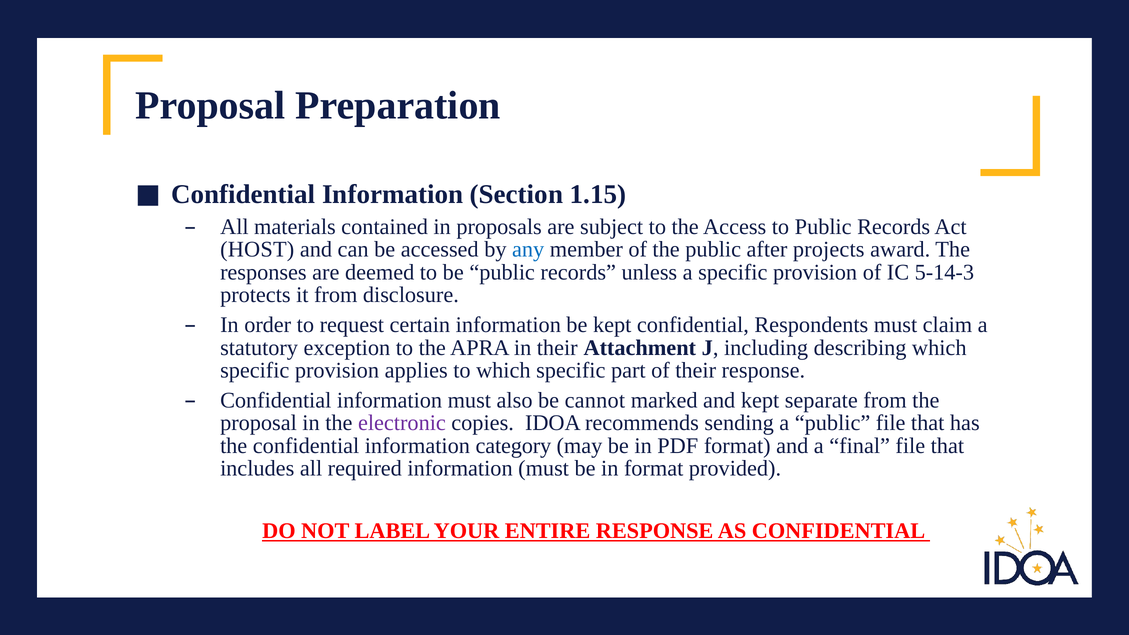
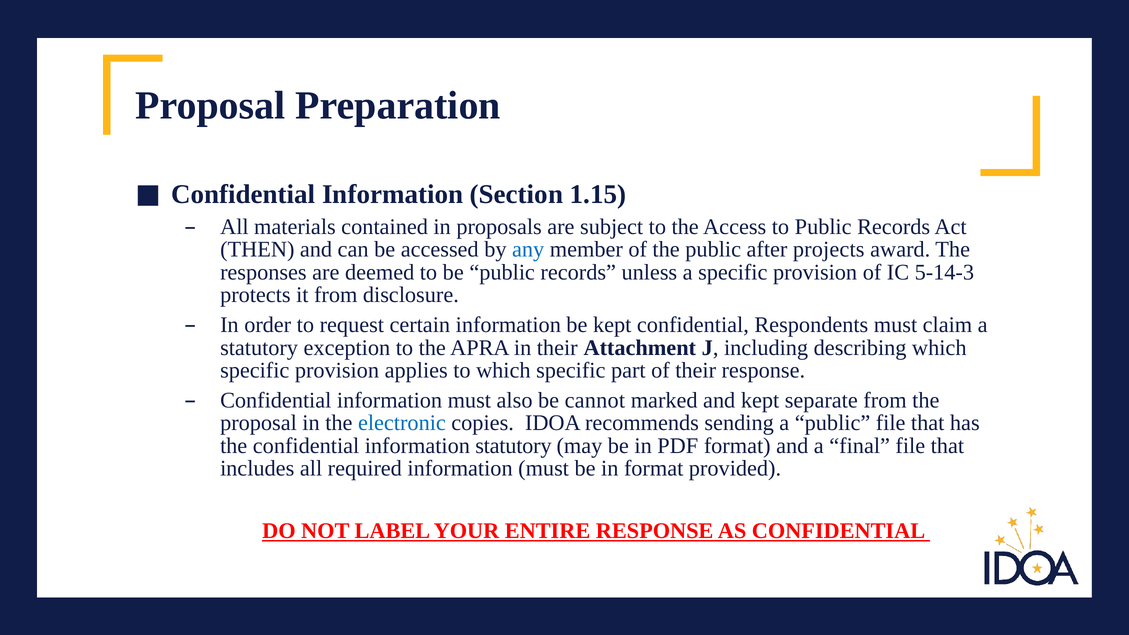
HOST: HOST -> THEN
electronic colour: purple -> blue
information category: category -> statutory
